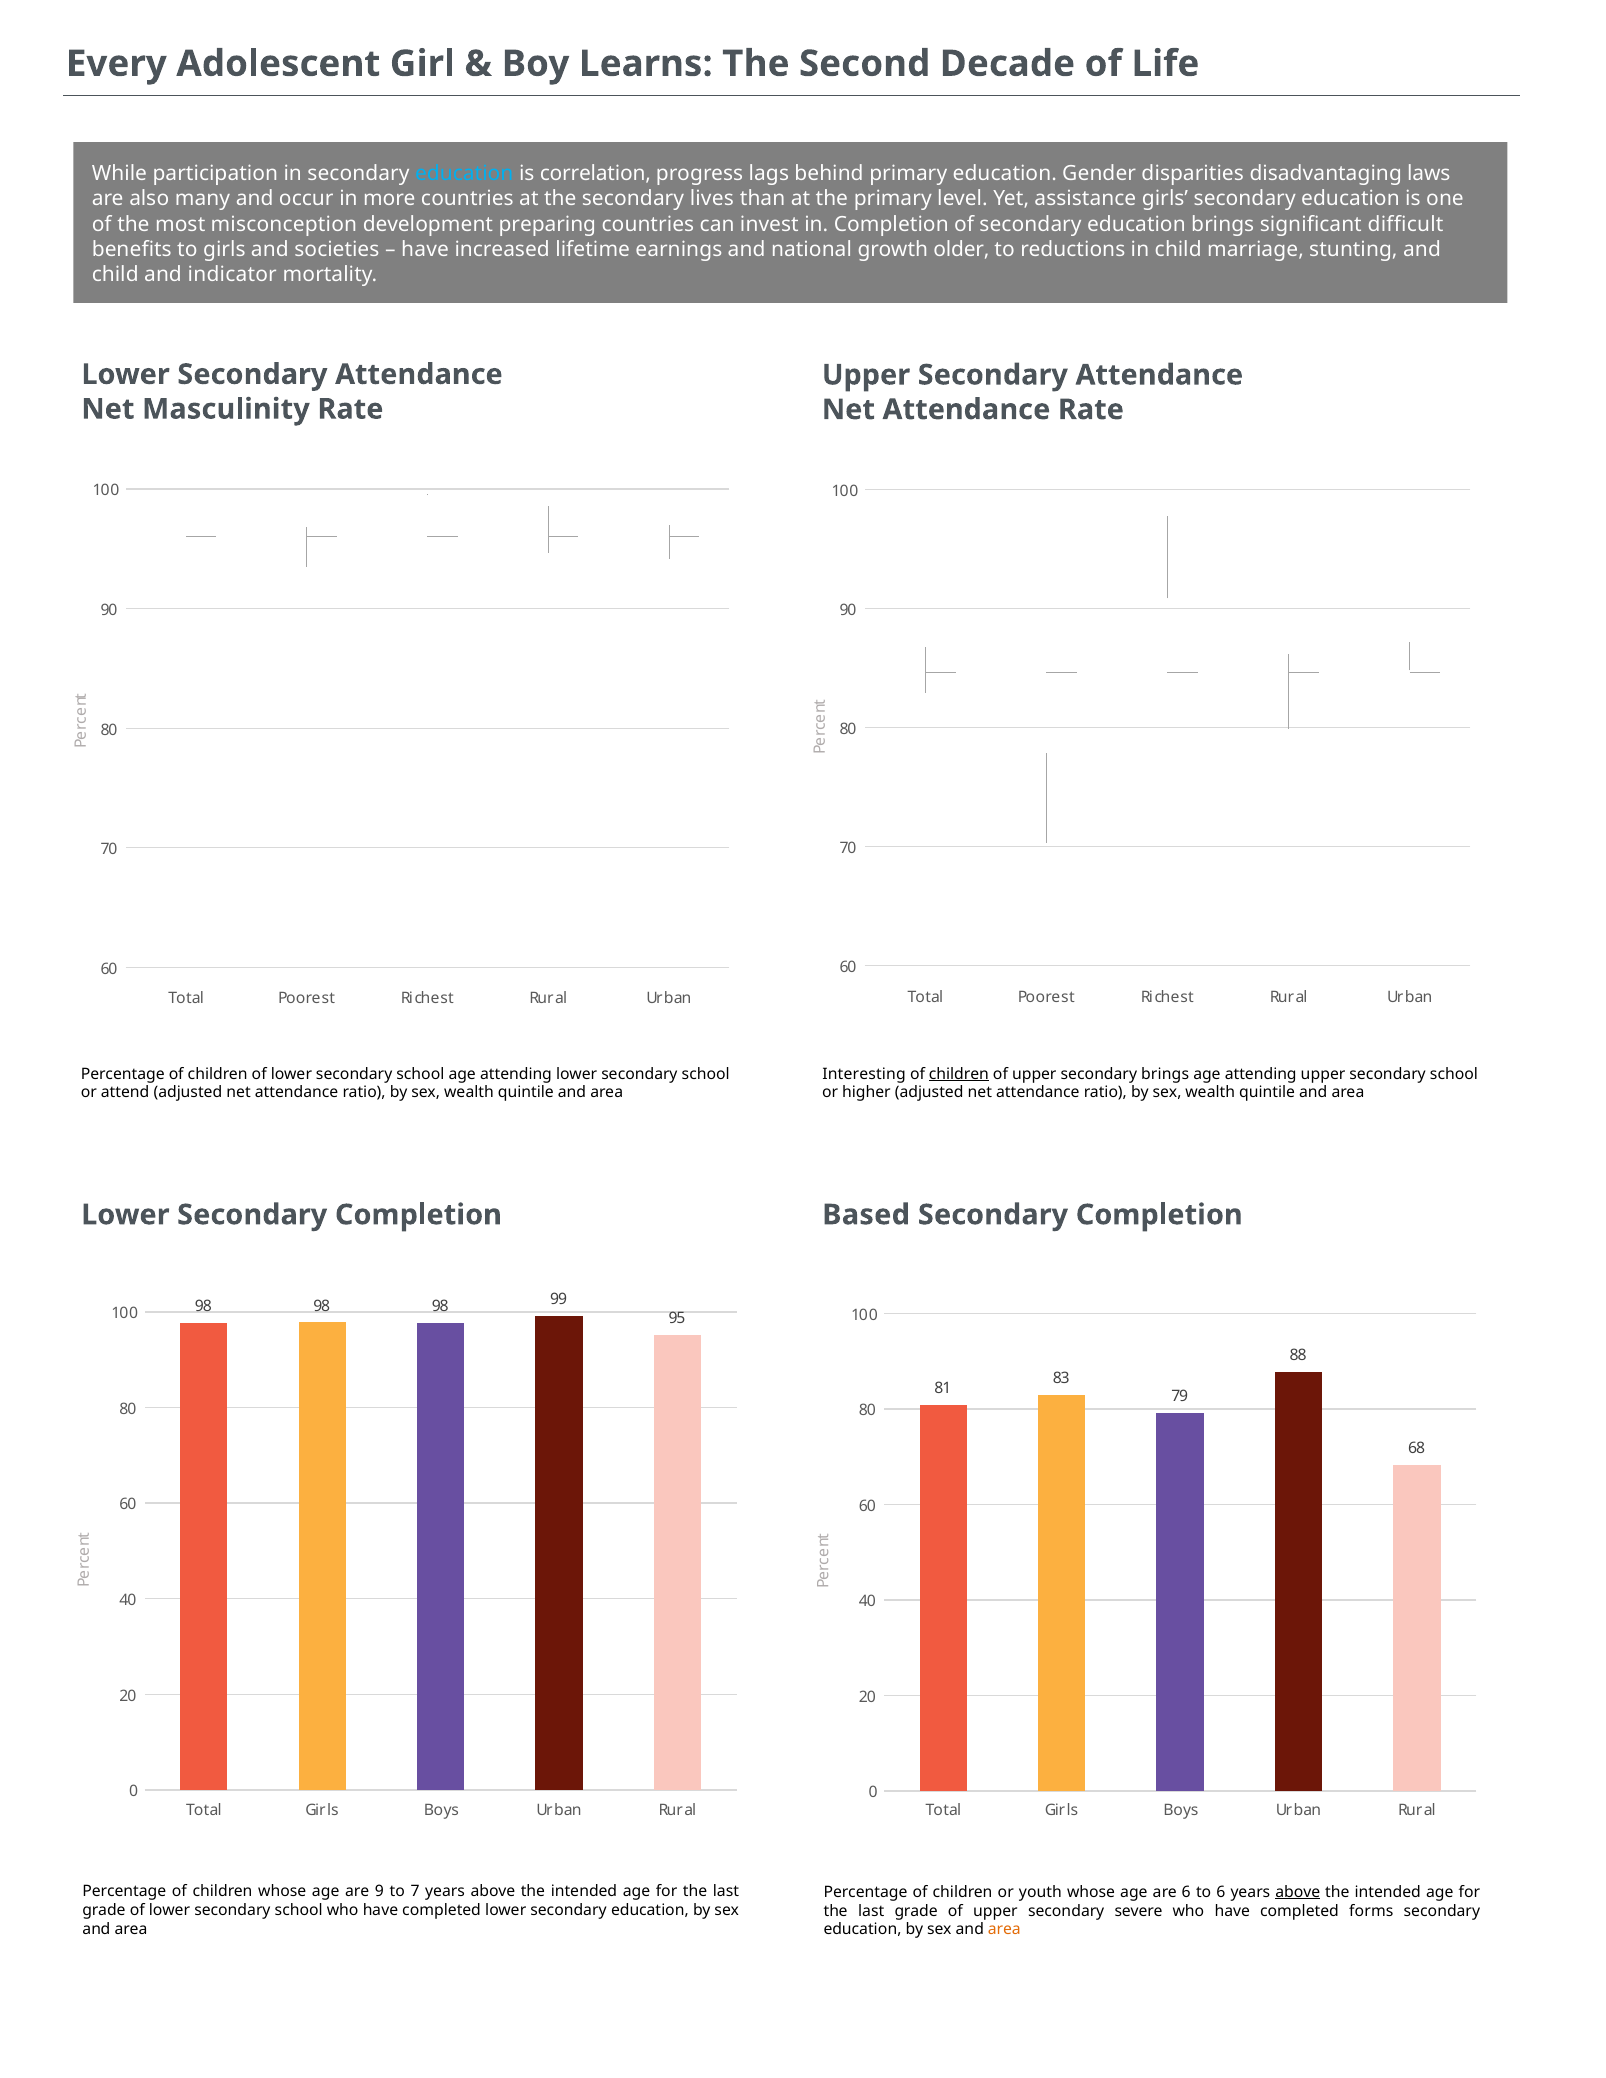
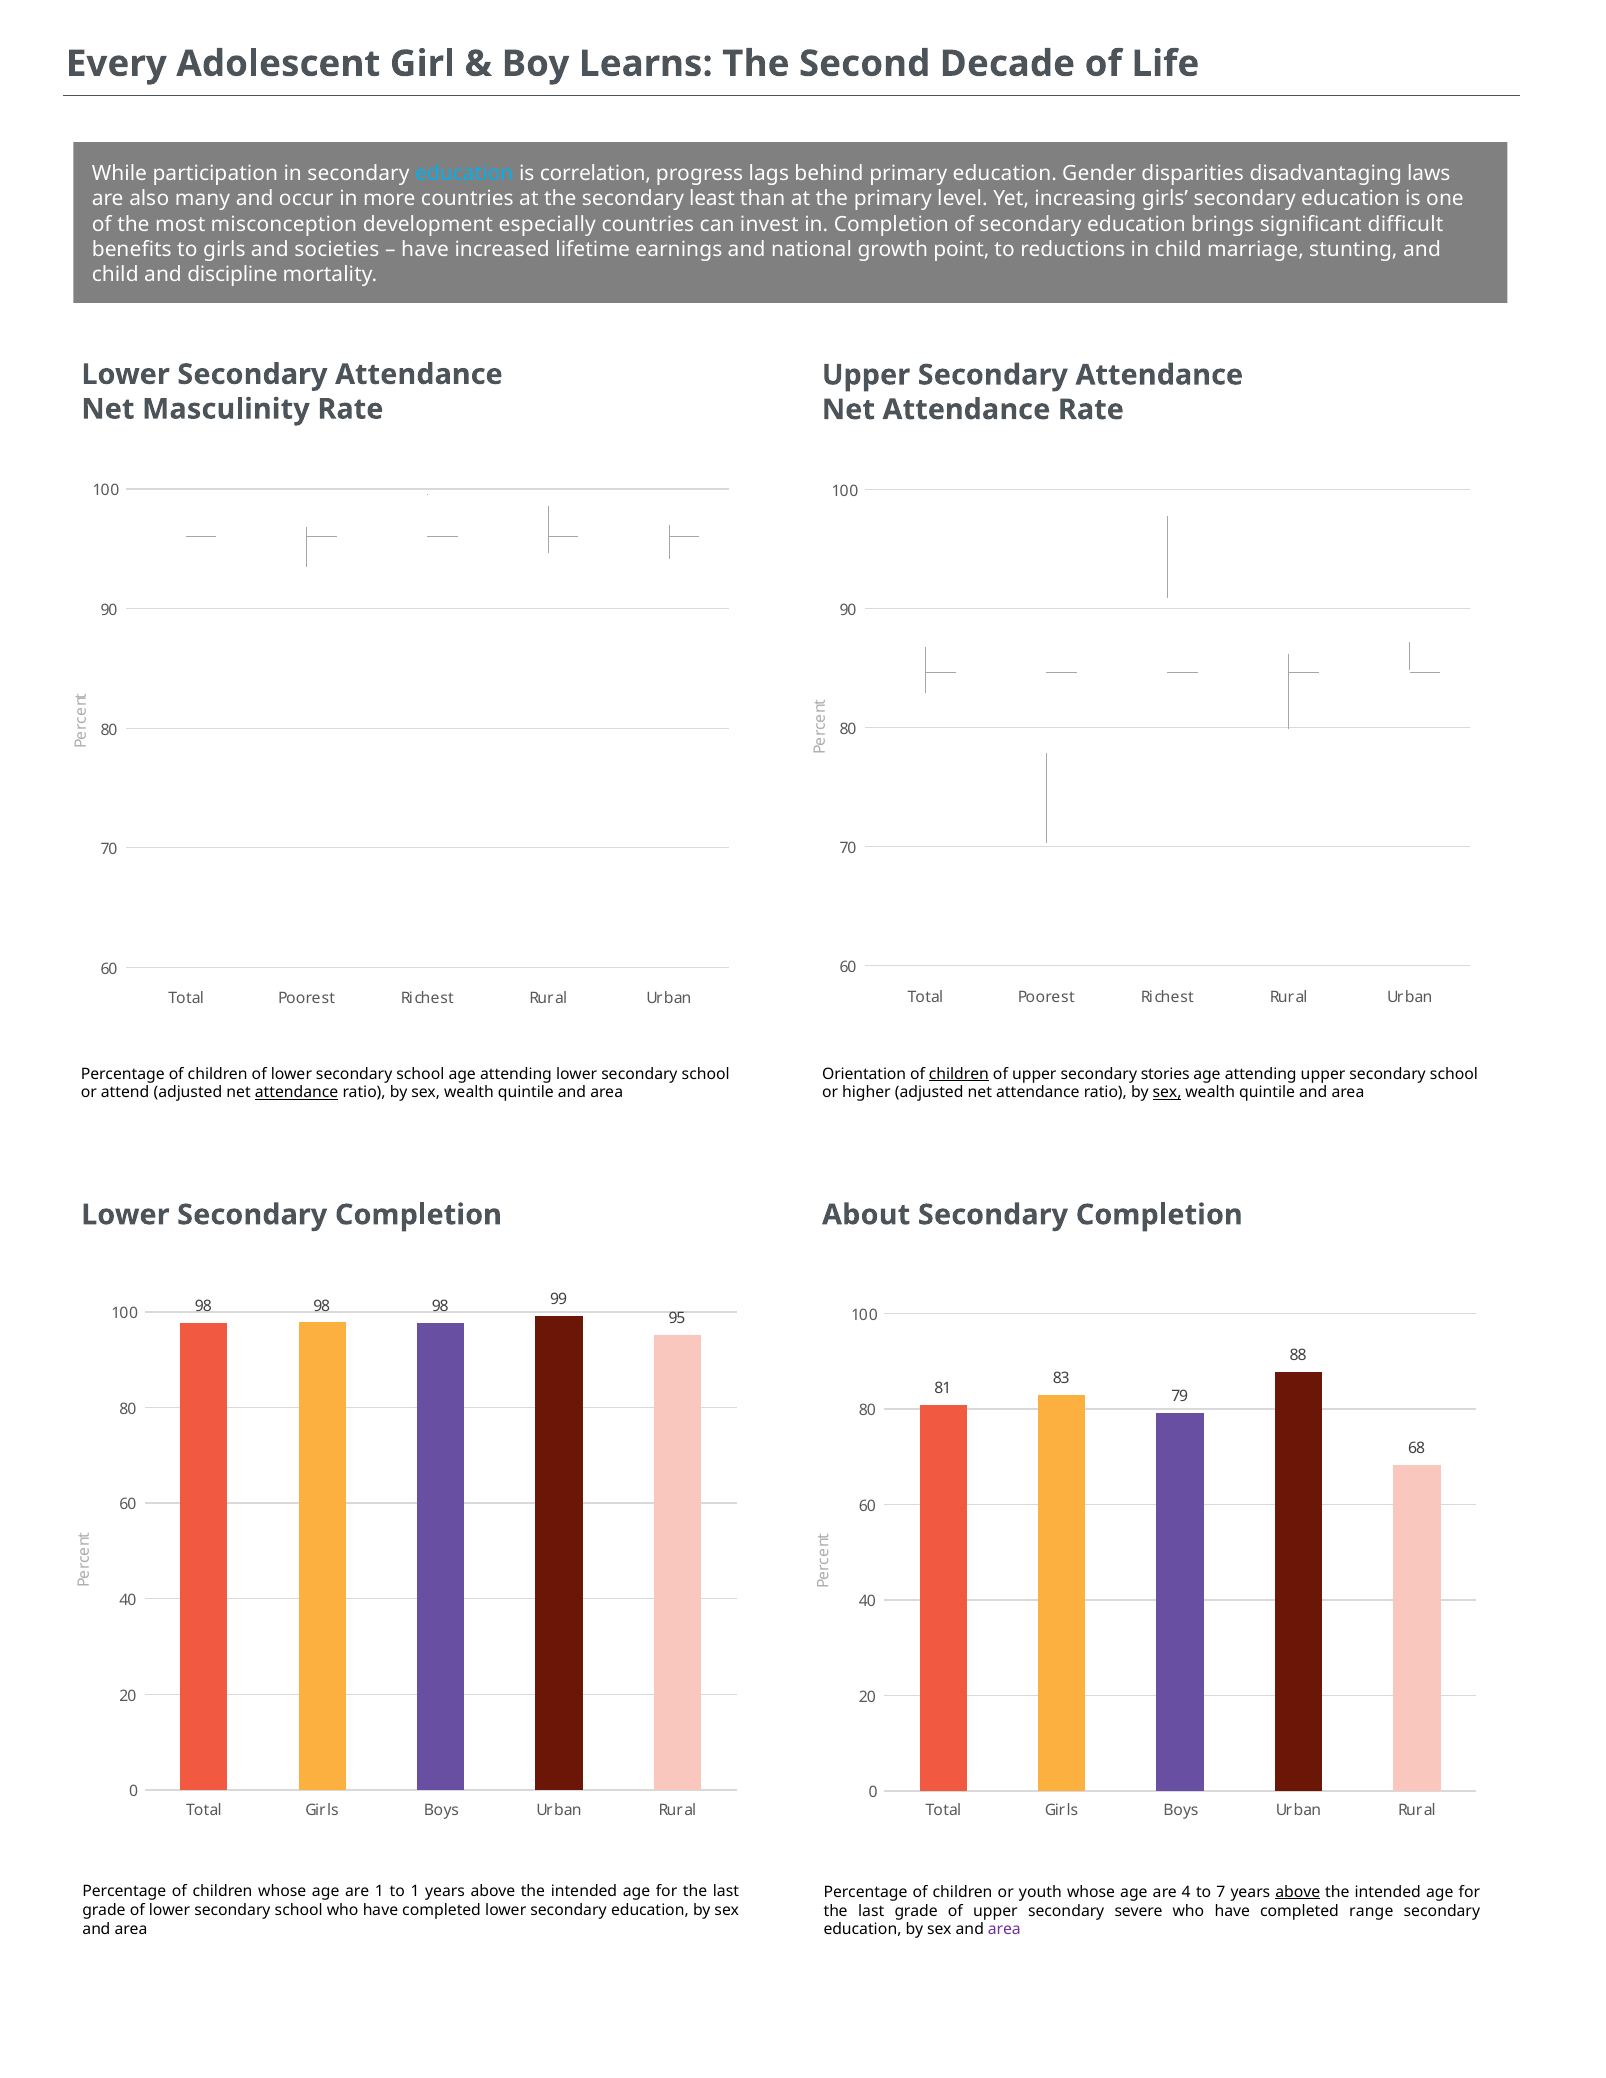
lives: lives -> least
assistance: assistance -> increasing
preparing: preparing -> especially
older: older -> point
indicator: indicator -> discipline
Interesting: Interesting -> Orientation
secondary brings: brings -> stories
attendance at (297, 1093) underline: none -> present
sex at (1167, 1093) underline: none -> present
Based: Based -> About
are 9: 9 -> 1
to 7: 7 -> 1
are 6: 6 -> 4
to 6: 6 -> 7
forms: forms -> range
area at (1004, 1930) colour: orange -> purple
